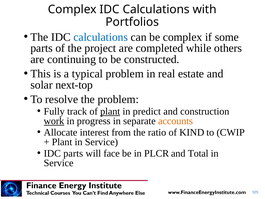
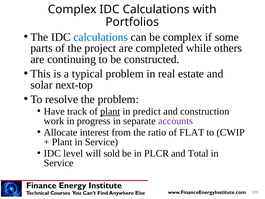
Fully: Fully -> Have
work underline: present -> none
accounts colour: orange -> purple
KIND: KIND -> FLAT
IDC parts: parts -> level
face: face -> sold
